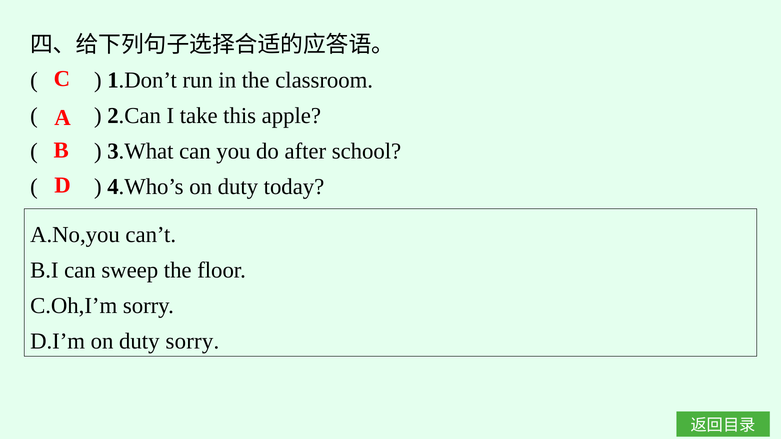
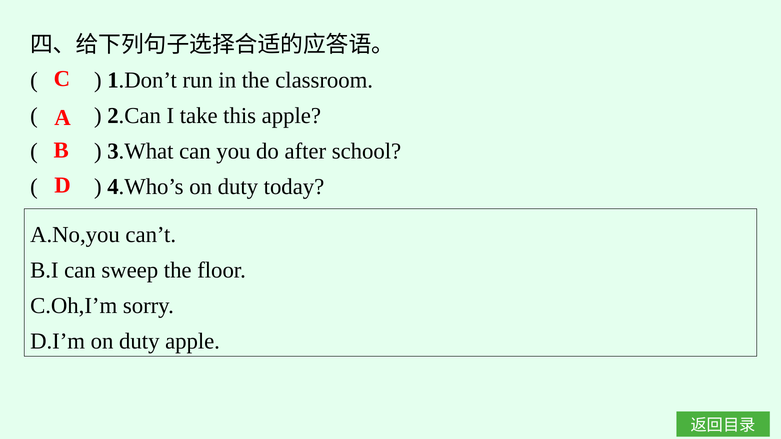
duty sorry: sorry -> apple
